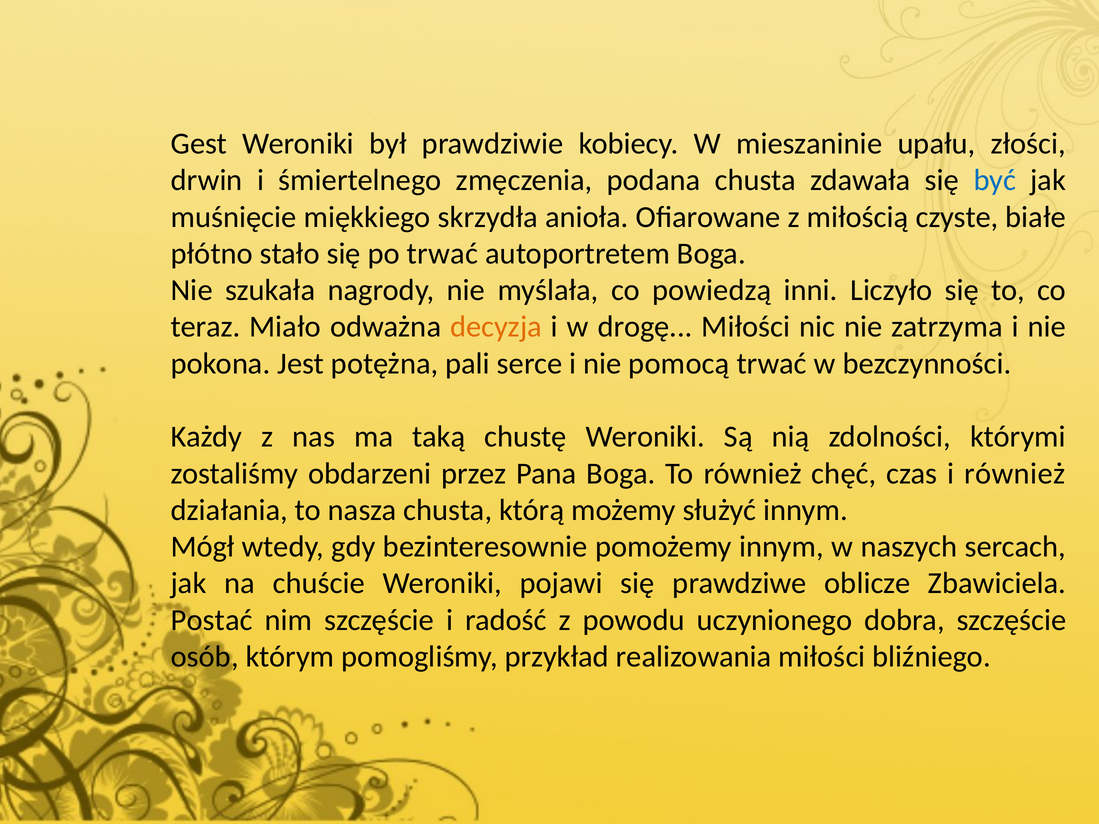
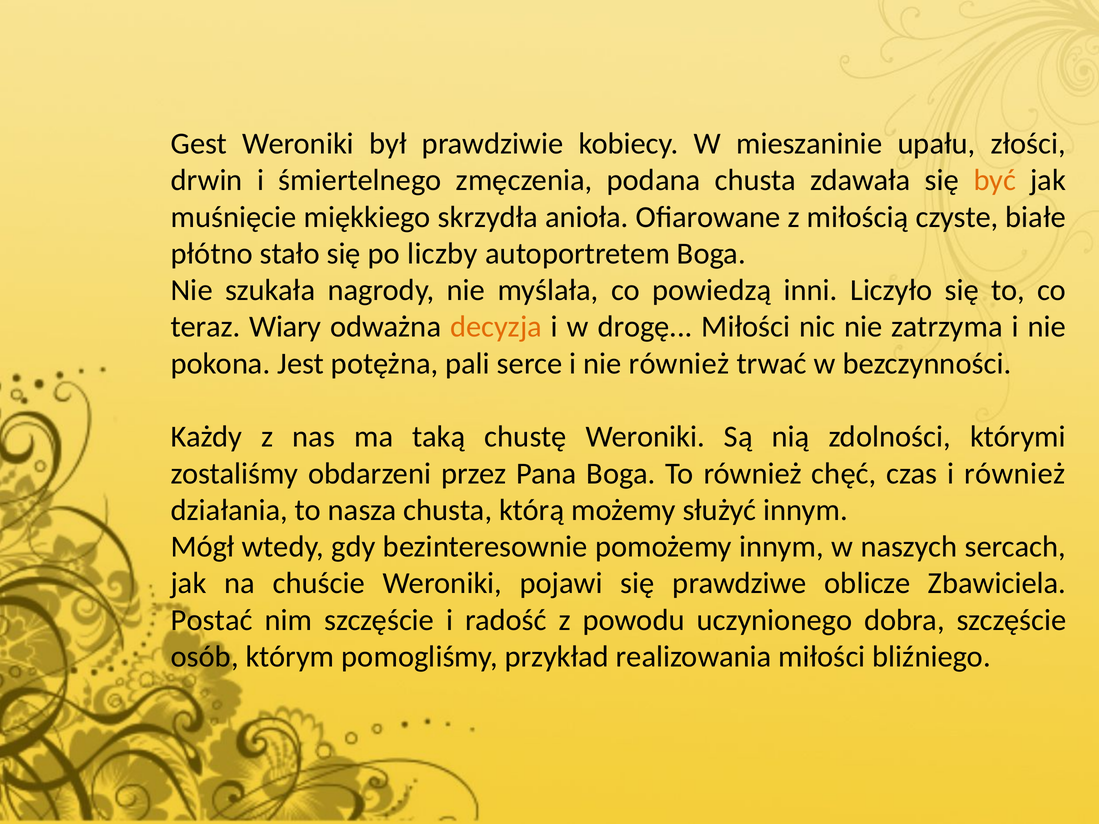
być colour: blue -> orange
po trwać: trwać -> liczby
Miało: Miało -> Wiary
nie pomocą: pomocą -> również
